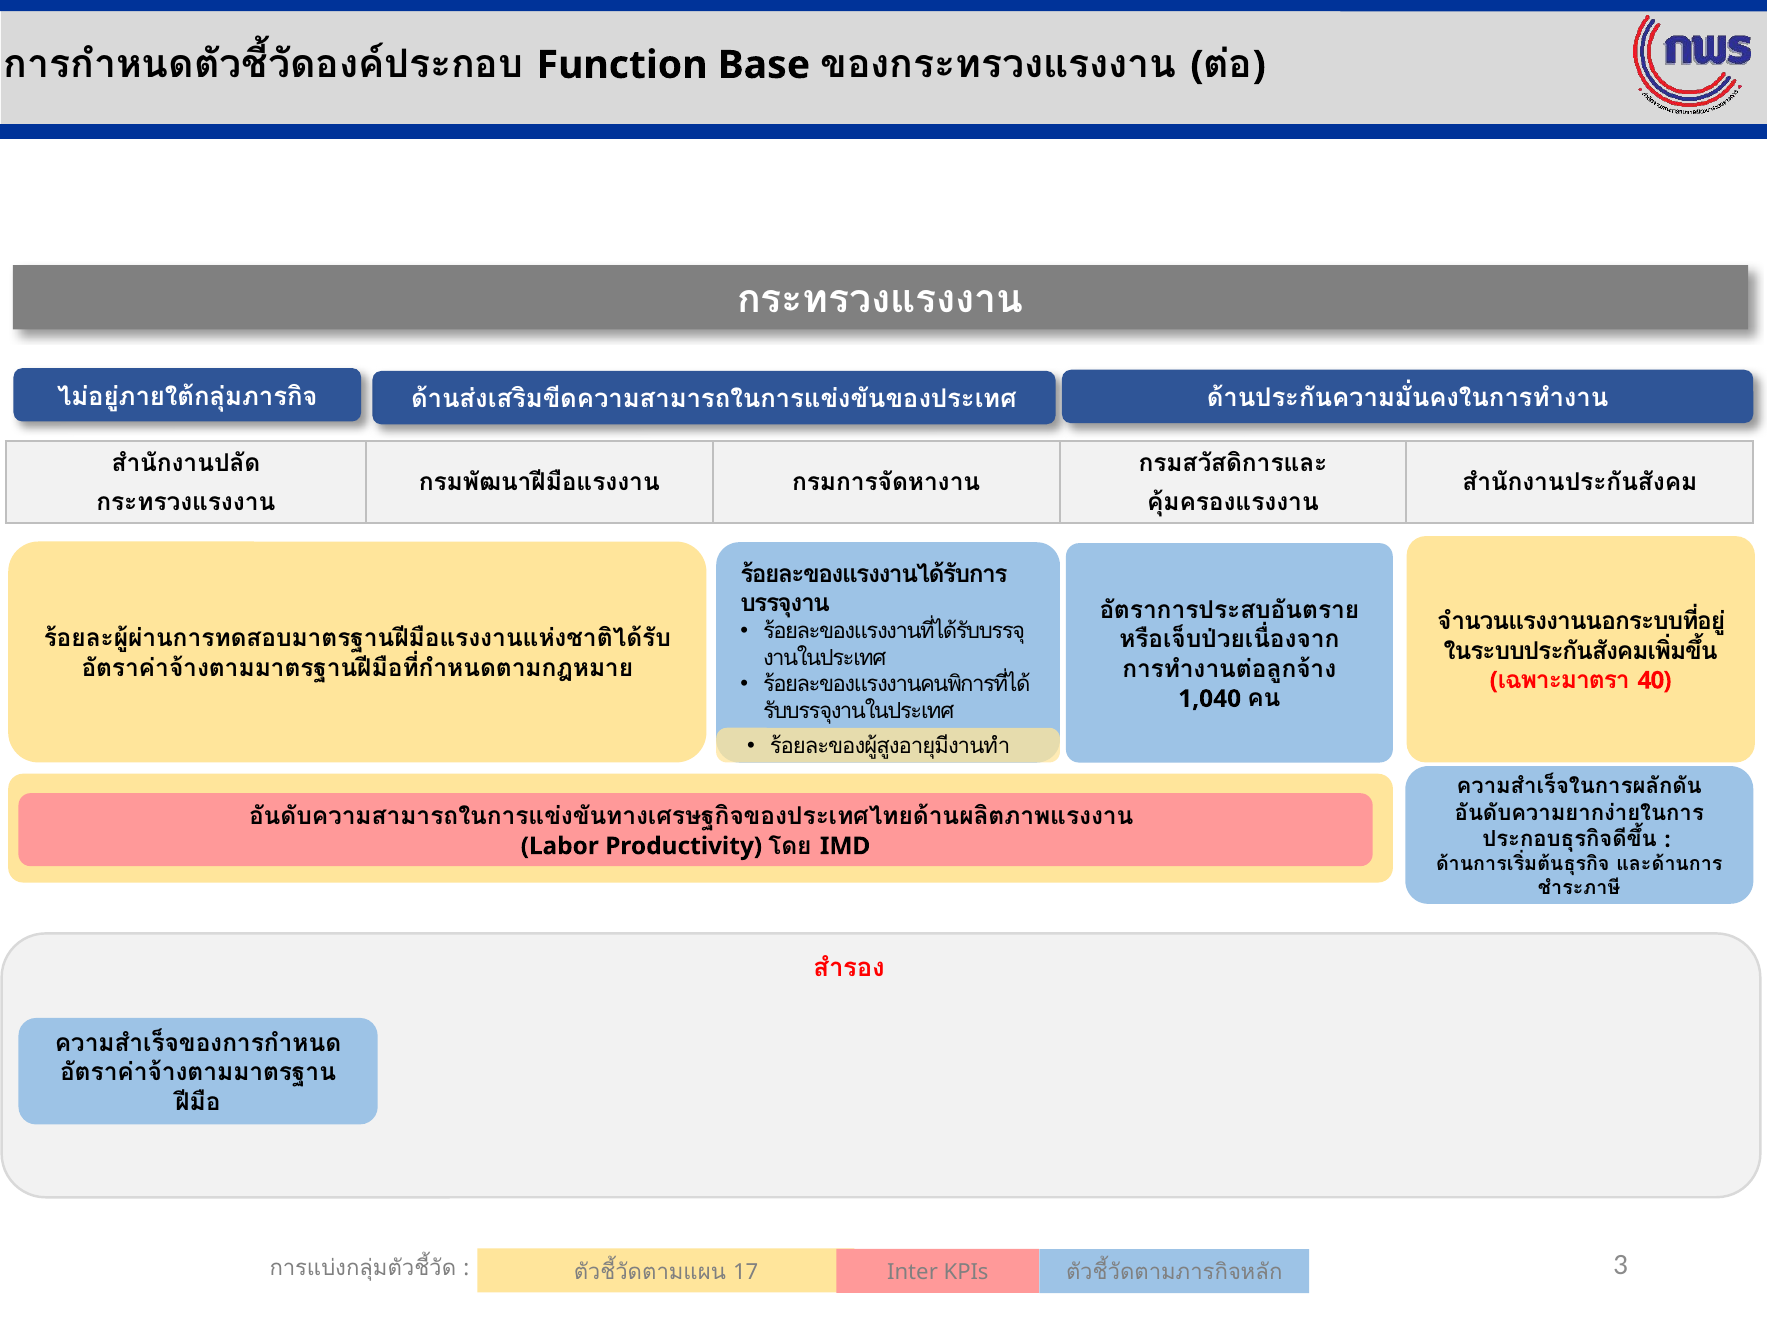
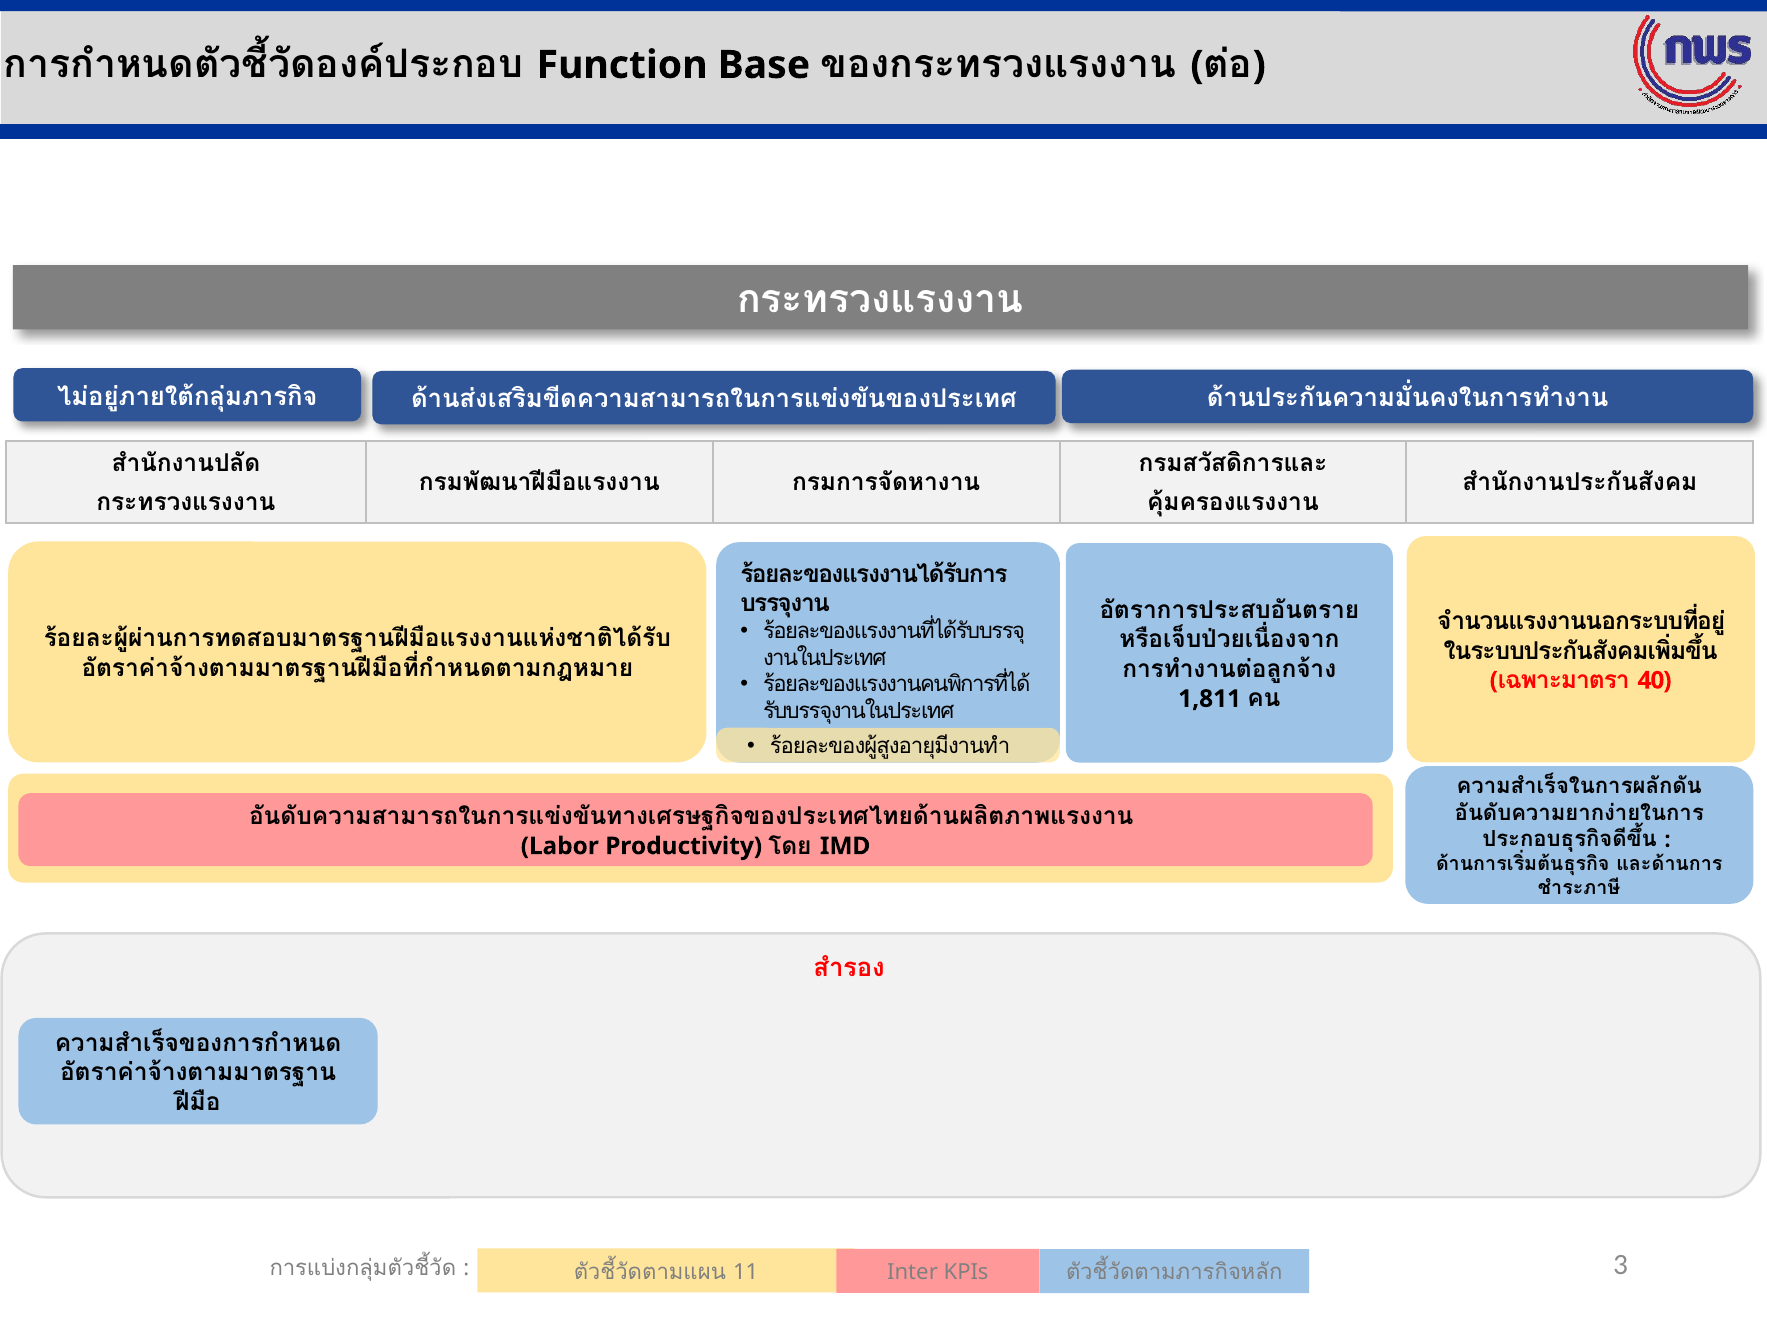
1,040: 1,040 -> 1,811
17: 17 -> 11
